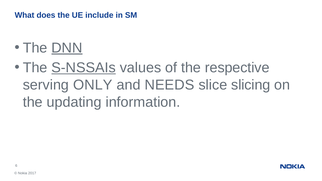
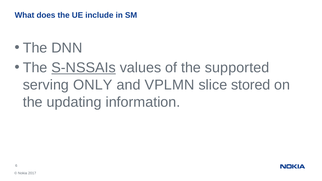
DNN underline: present -> none
respective: respective -> supported
NEEDS: NEEDS -> VPLMN
slicing: slicing -> stored
